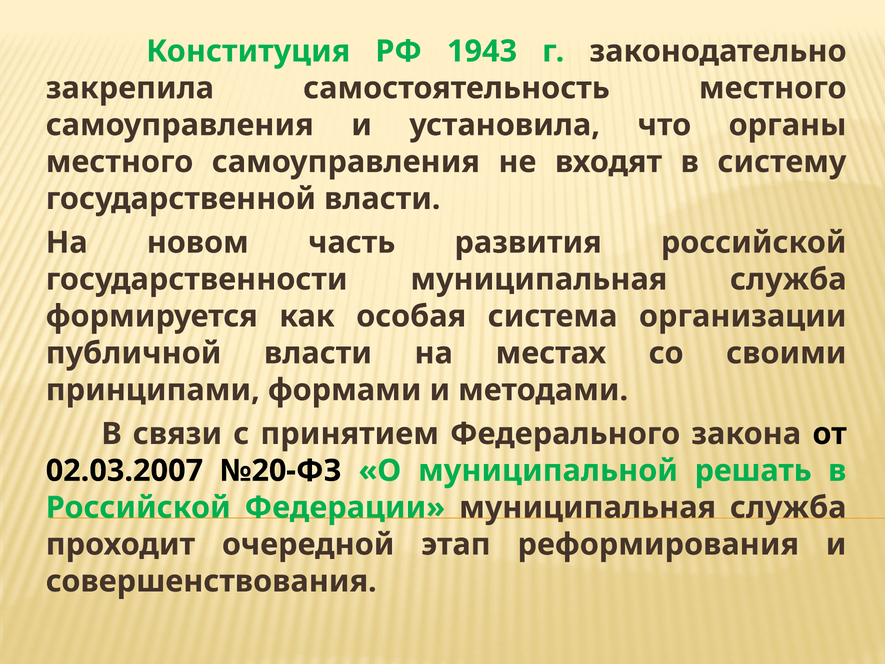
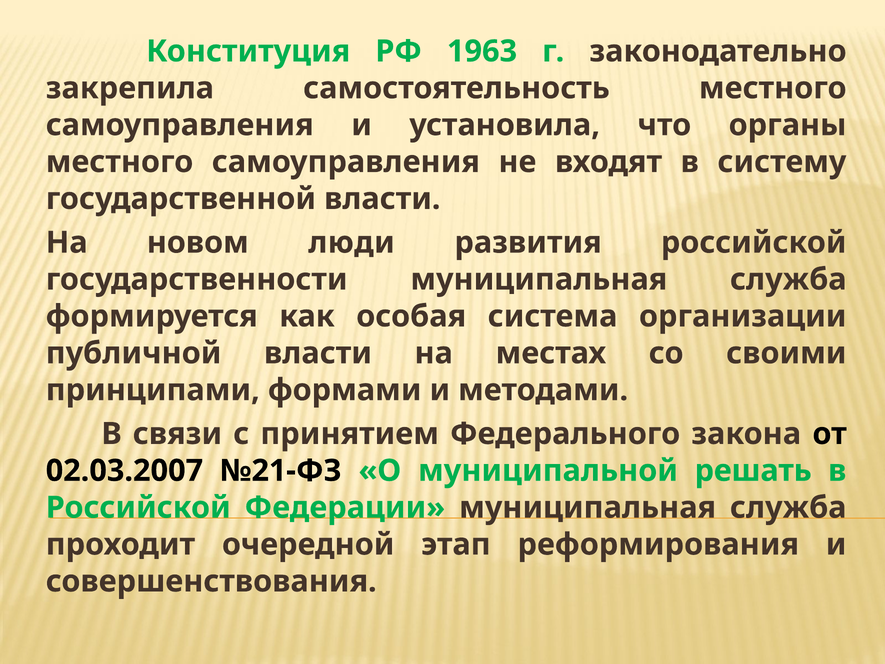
1943: 1943 -> 1963
часть: часть -> люди
№20-ФЗ: №20-ФЗ -> №21-ФЗ
